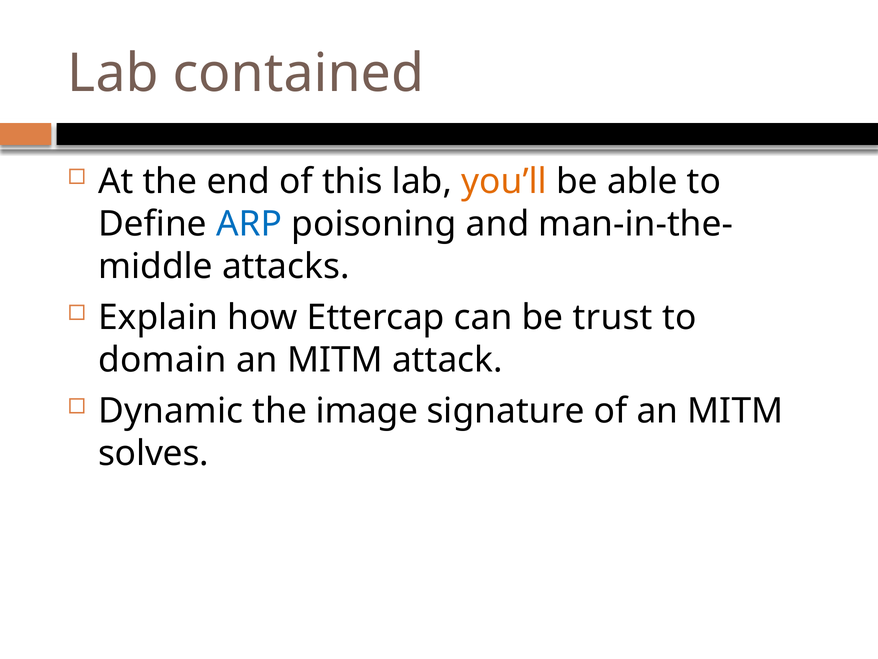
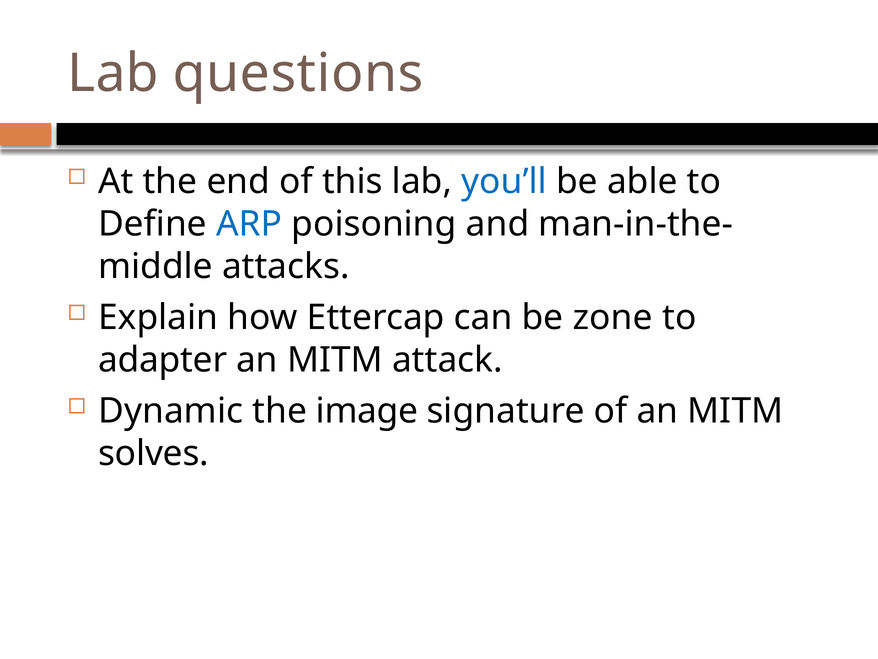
contained: contained -> questions
you’ll colour: orange -> blue
trust: trust -> zone
domain: domain -> adapter
